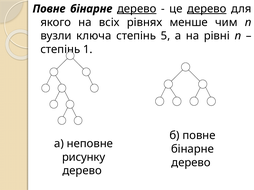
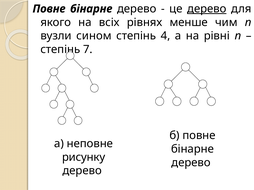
дерево at (137, 9) underline: present -> none
ключа: ключа -> сином
5: 5 -> 4
1: 1 -> 7
